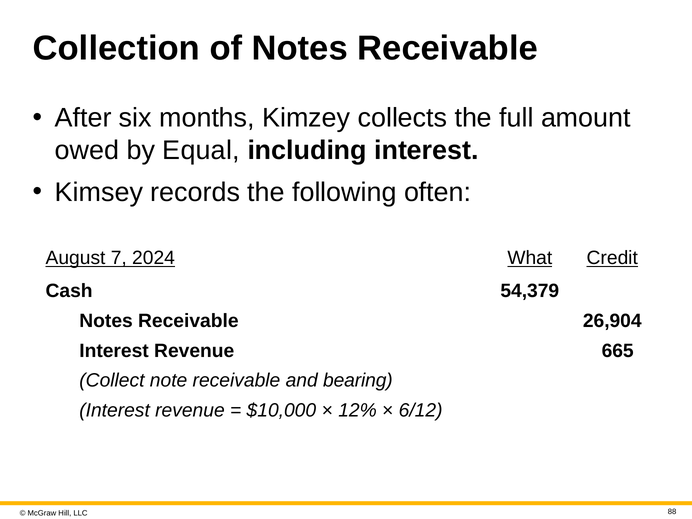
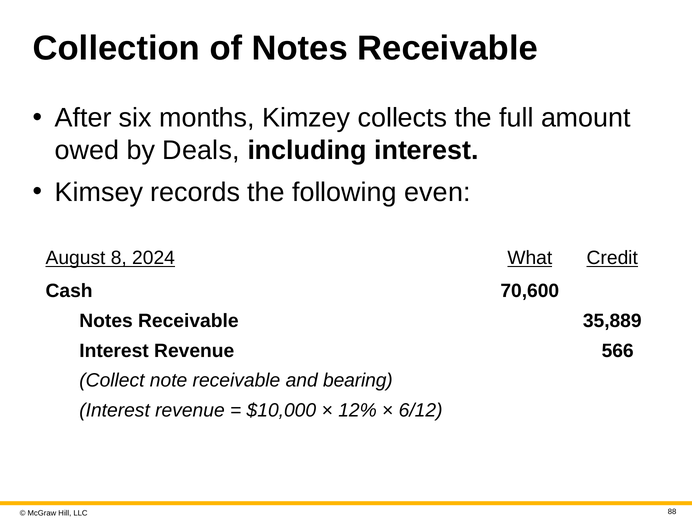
Equal: Equal -> Deals
often: often -> even
7: 7 -> 8
54,379: 54,379 -> 70,600
26,904: 26,904 -> 35,889
665: 665 -> 566
